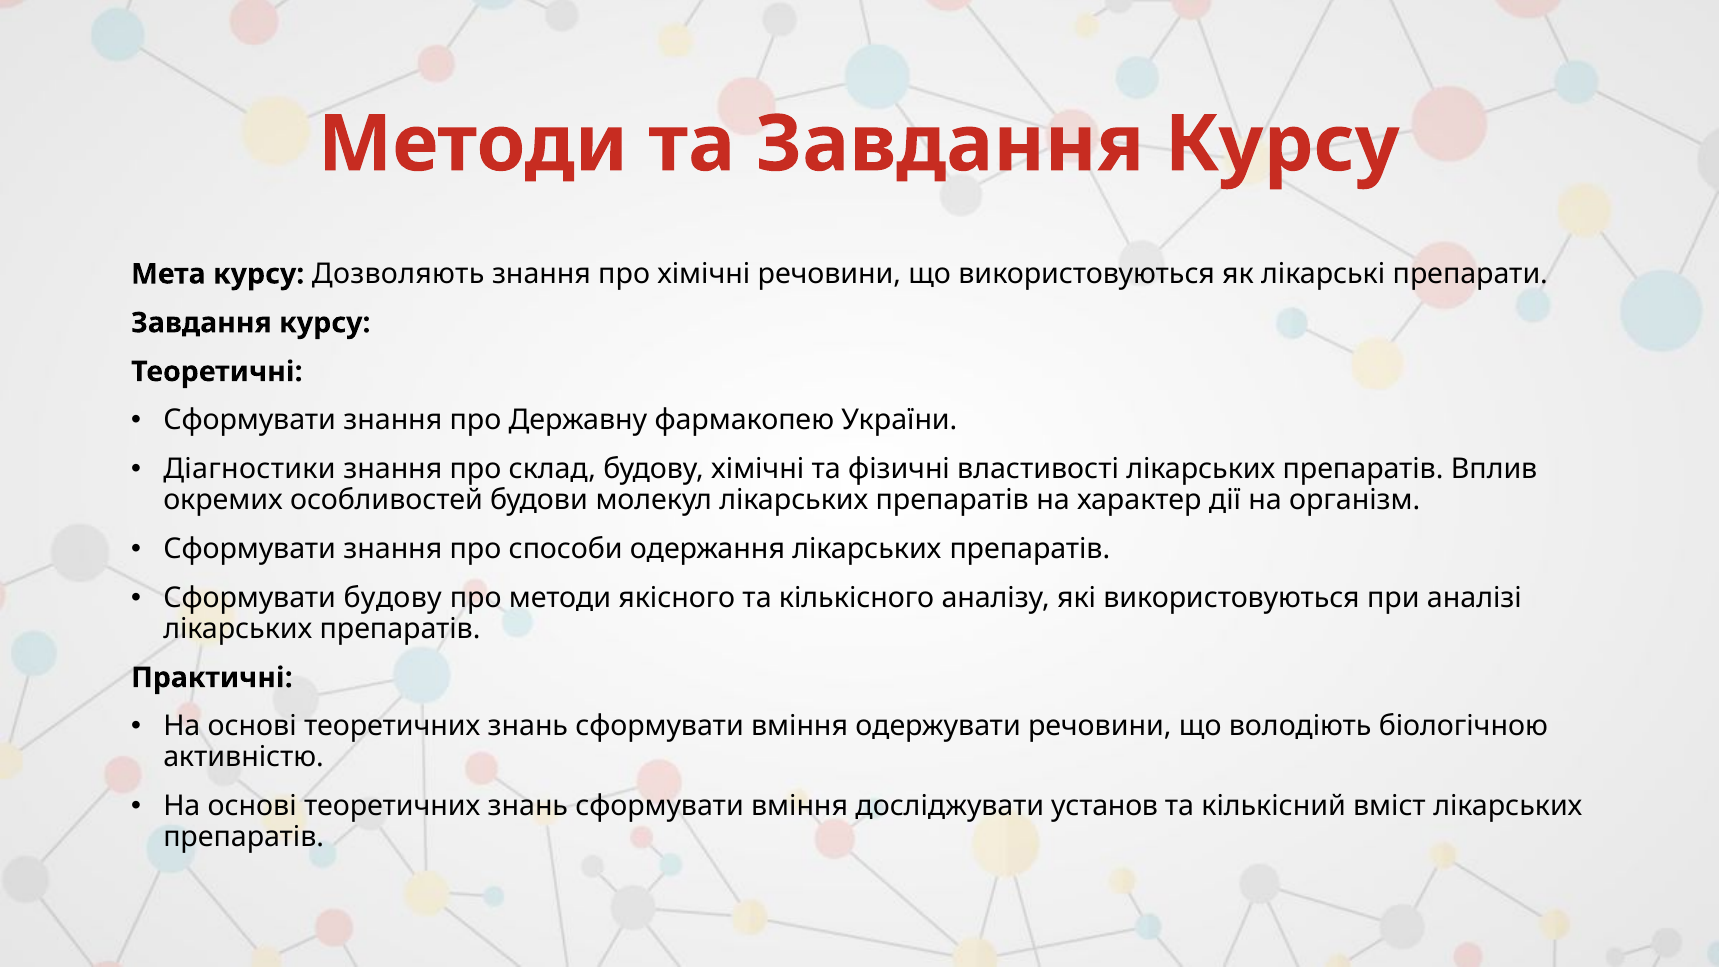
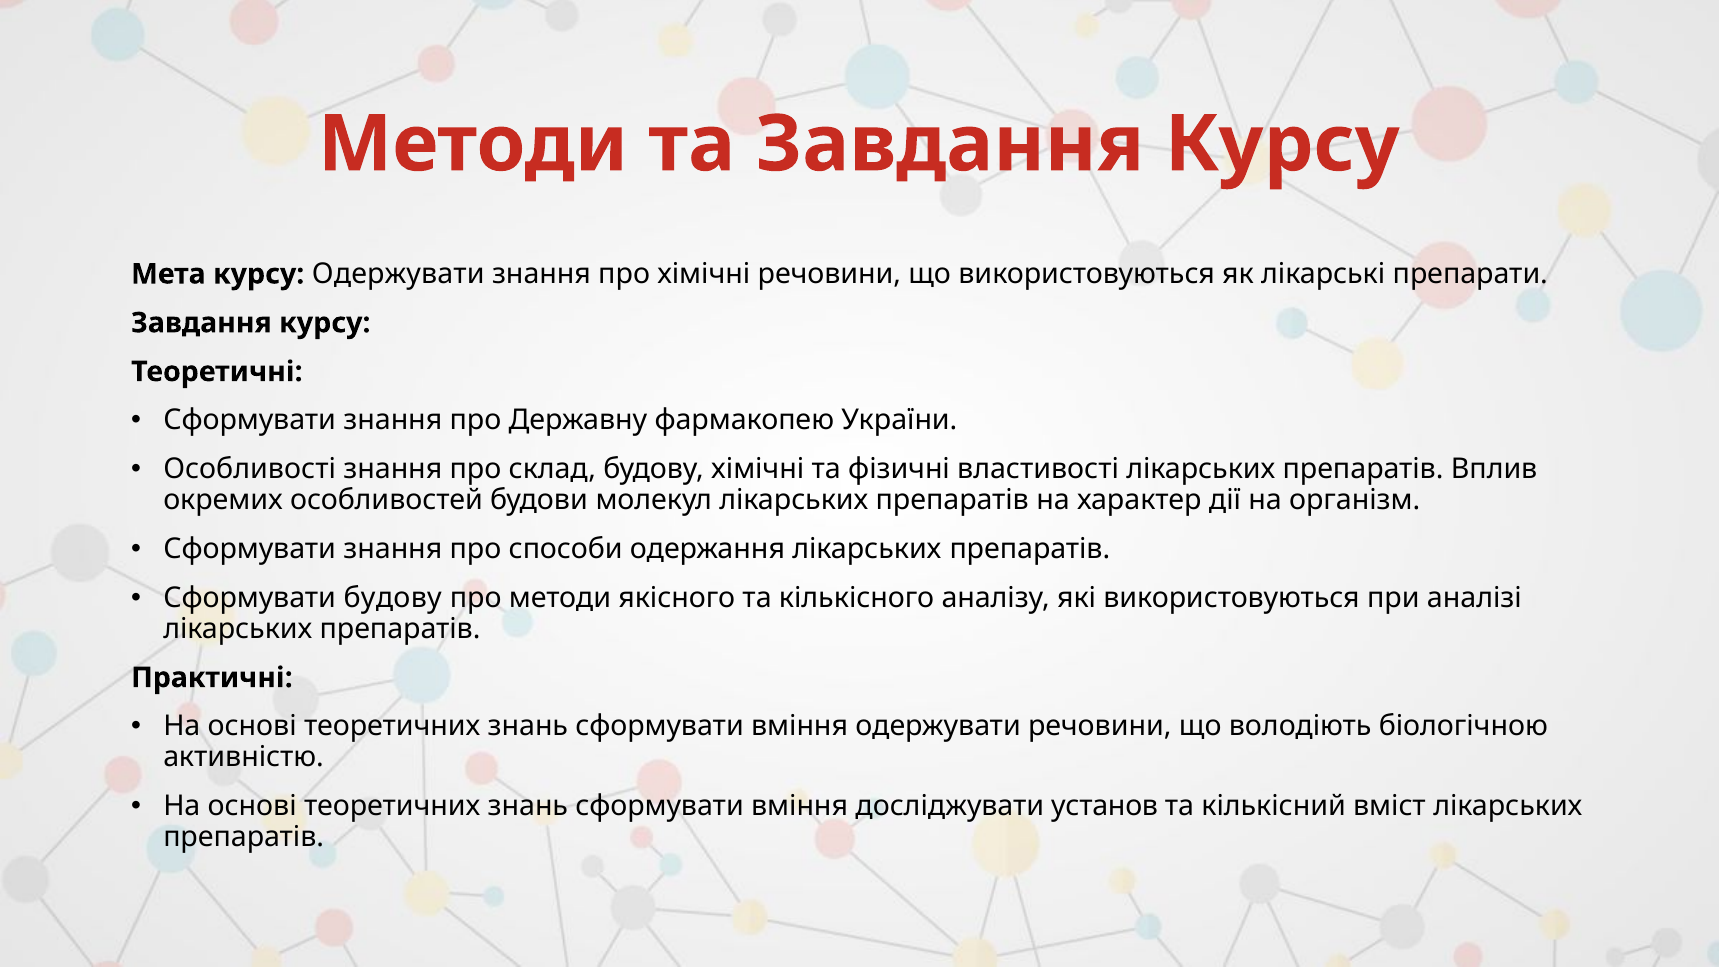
курсу Дозволяють: Дозволяють -> Одержувати
Діагностики: Діагностики -> Особливості
